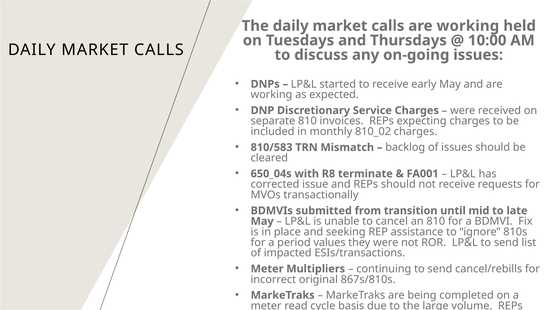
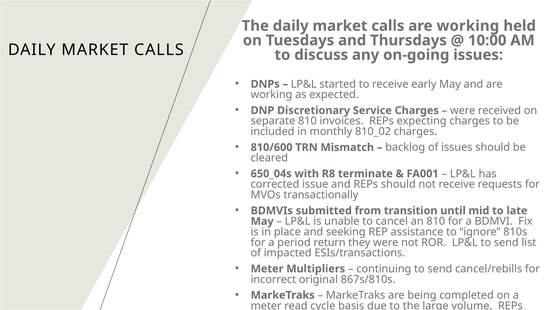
810/583: 810/583 -> 810/600
values: values -> return
